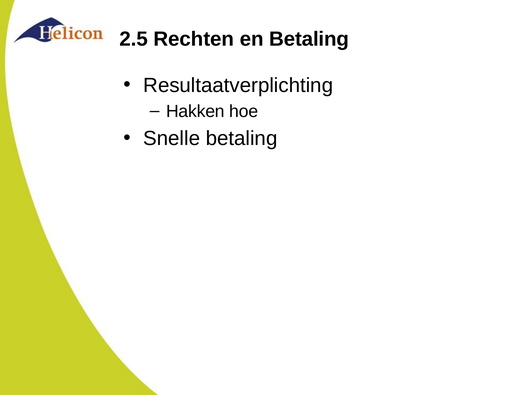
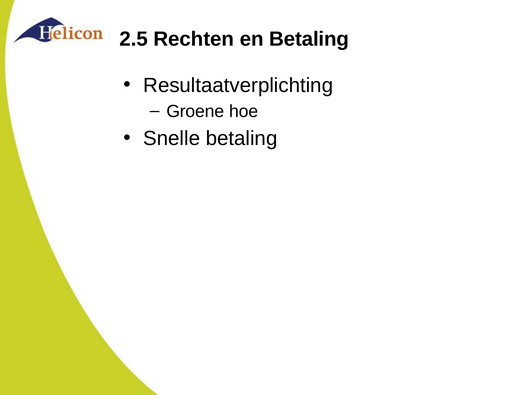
Hakken: Hakken -> Groene
